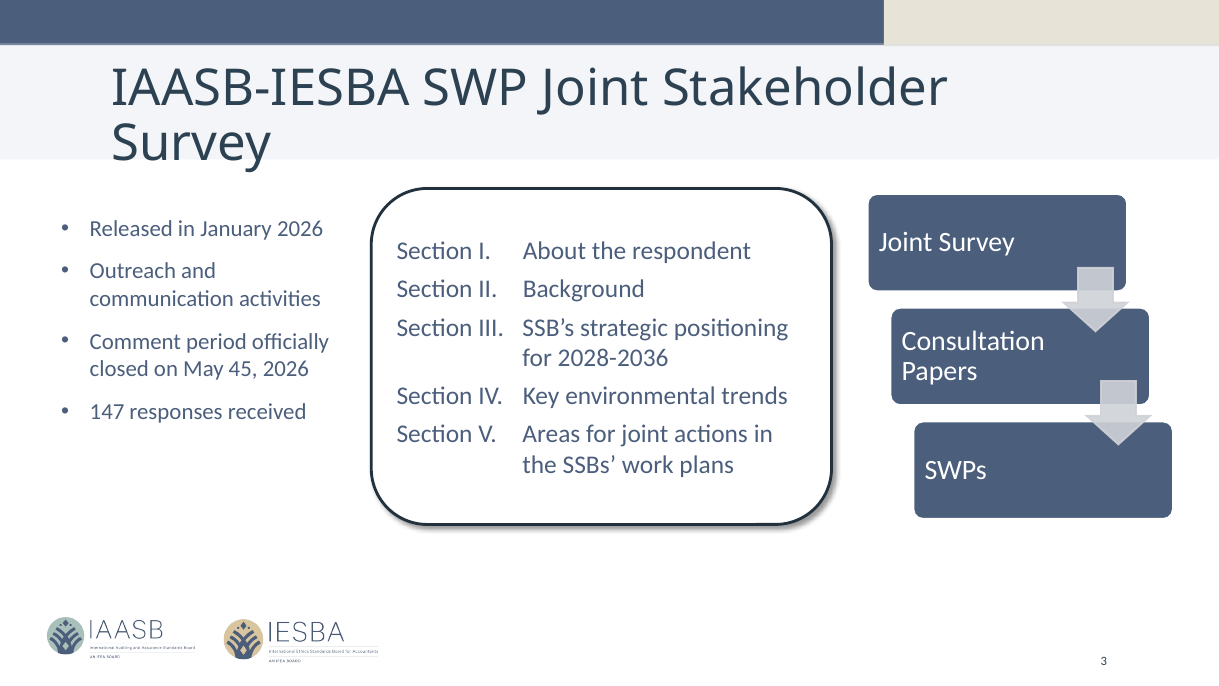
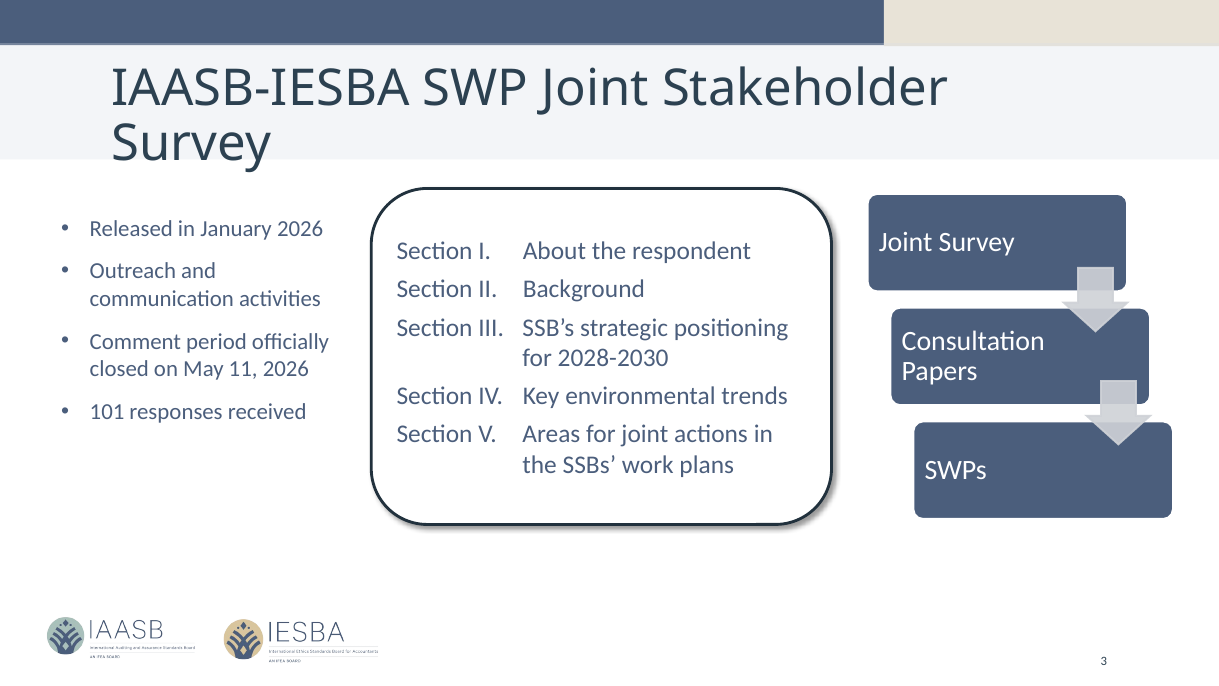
2028-2036: 2028-2036 -> 2028-2030
45: 45 -> 11
147: 147 -> 101
